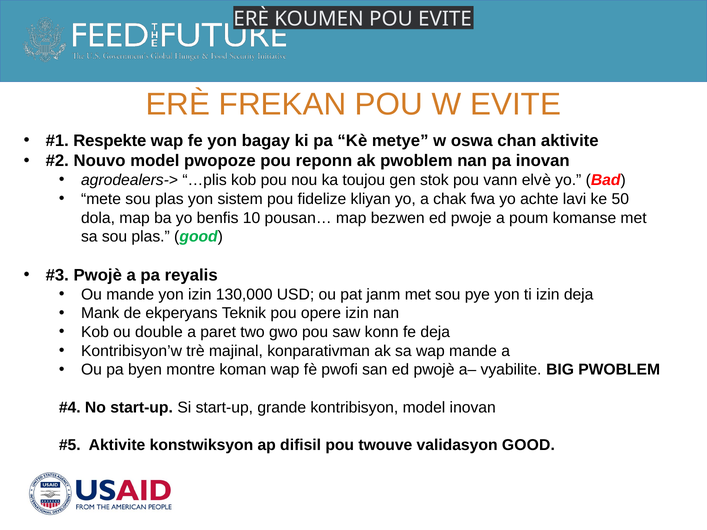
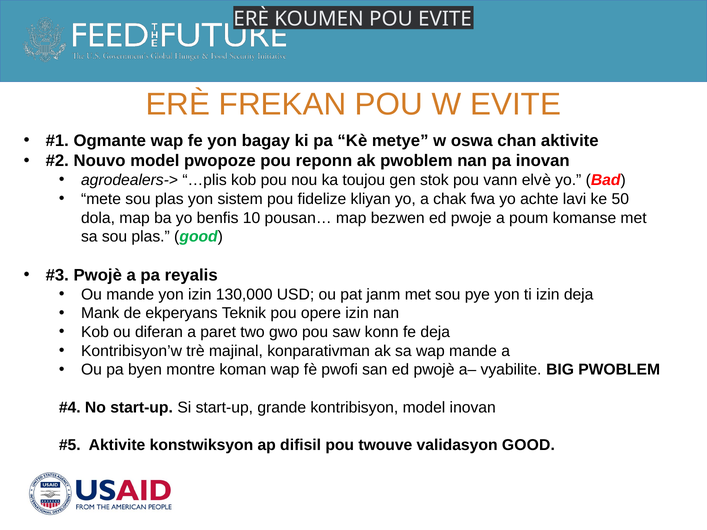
Respekte: Respekte -> Ogmante
double: double -> diferan
